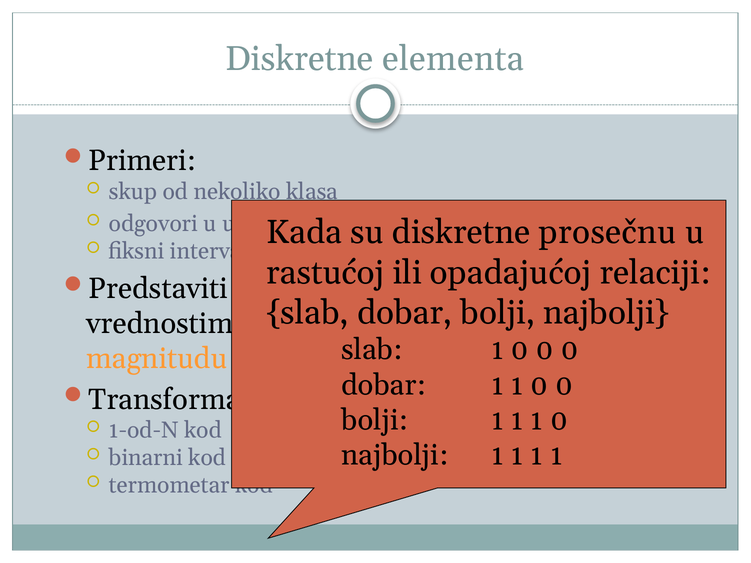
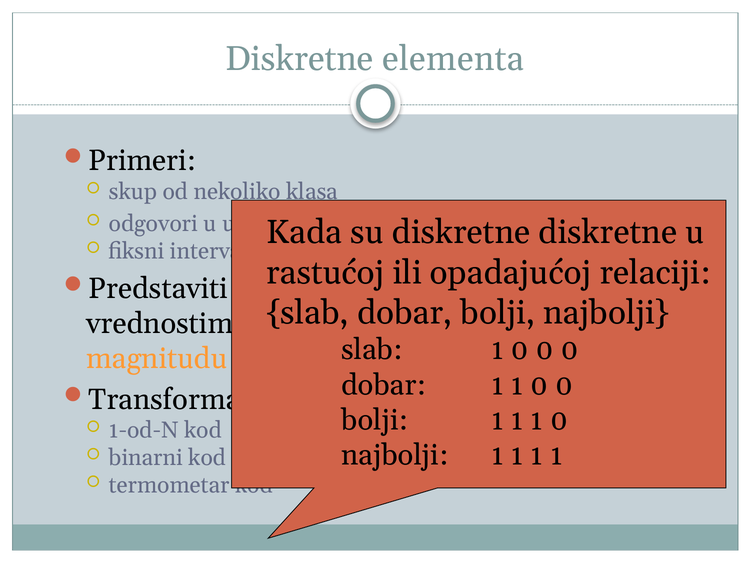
prosečnu at (608, 233): prosečnu -> diskretne
